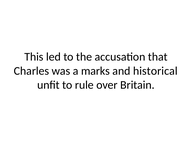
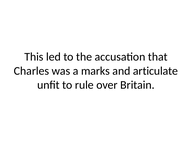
historical: historical -> articulate
